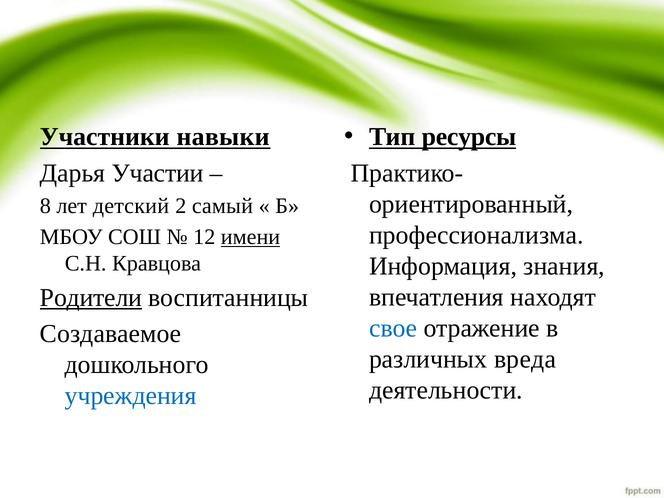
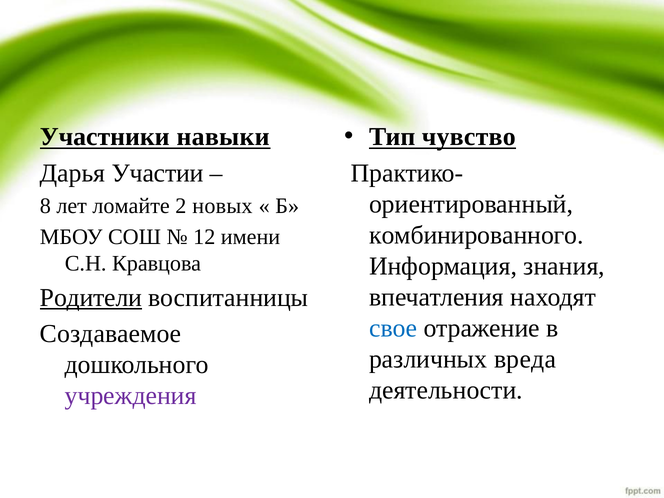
ресурсы: ресурсы -> чувство
детский: детский -> ломайте
самый: самый -> новых
профессионализма: профессионализма -> комбинированного
имени underline: present -> none
учреждения colour: blue -> purple
